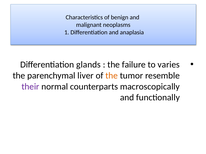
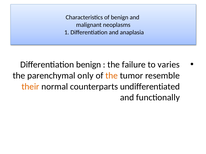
Differentiation glands: glands -> benign
liver: liver -> only
their colour: purple -> orange
macroscopically: macroscopically -> undifferentiated
